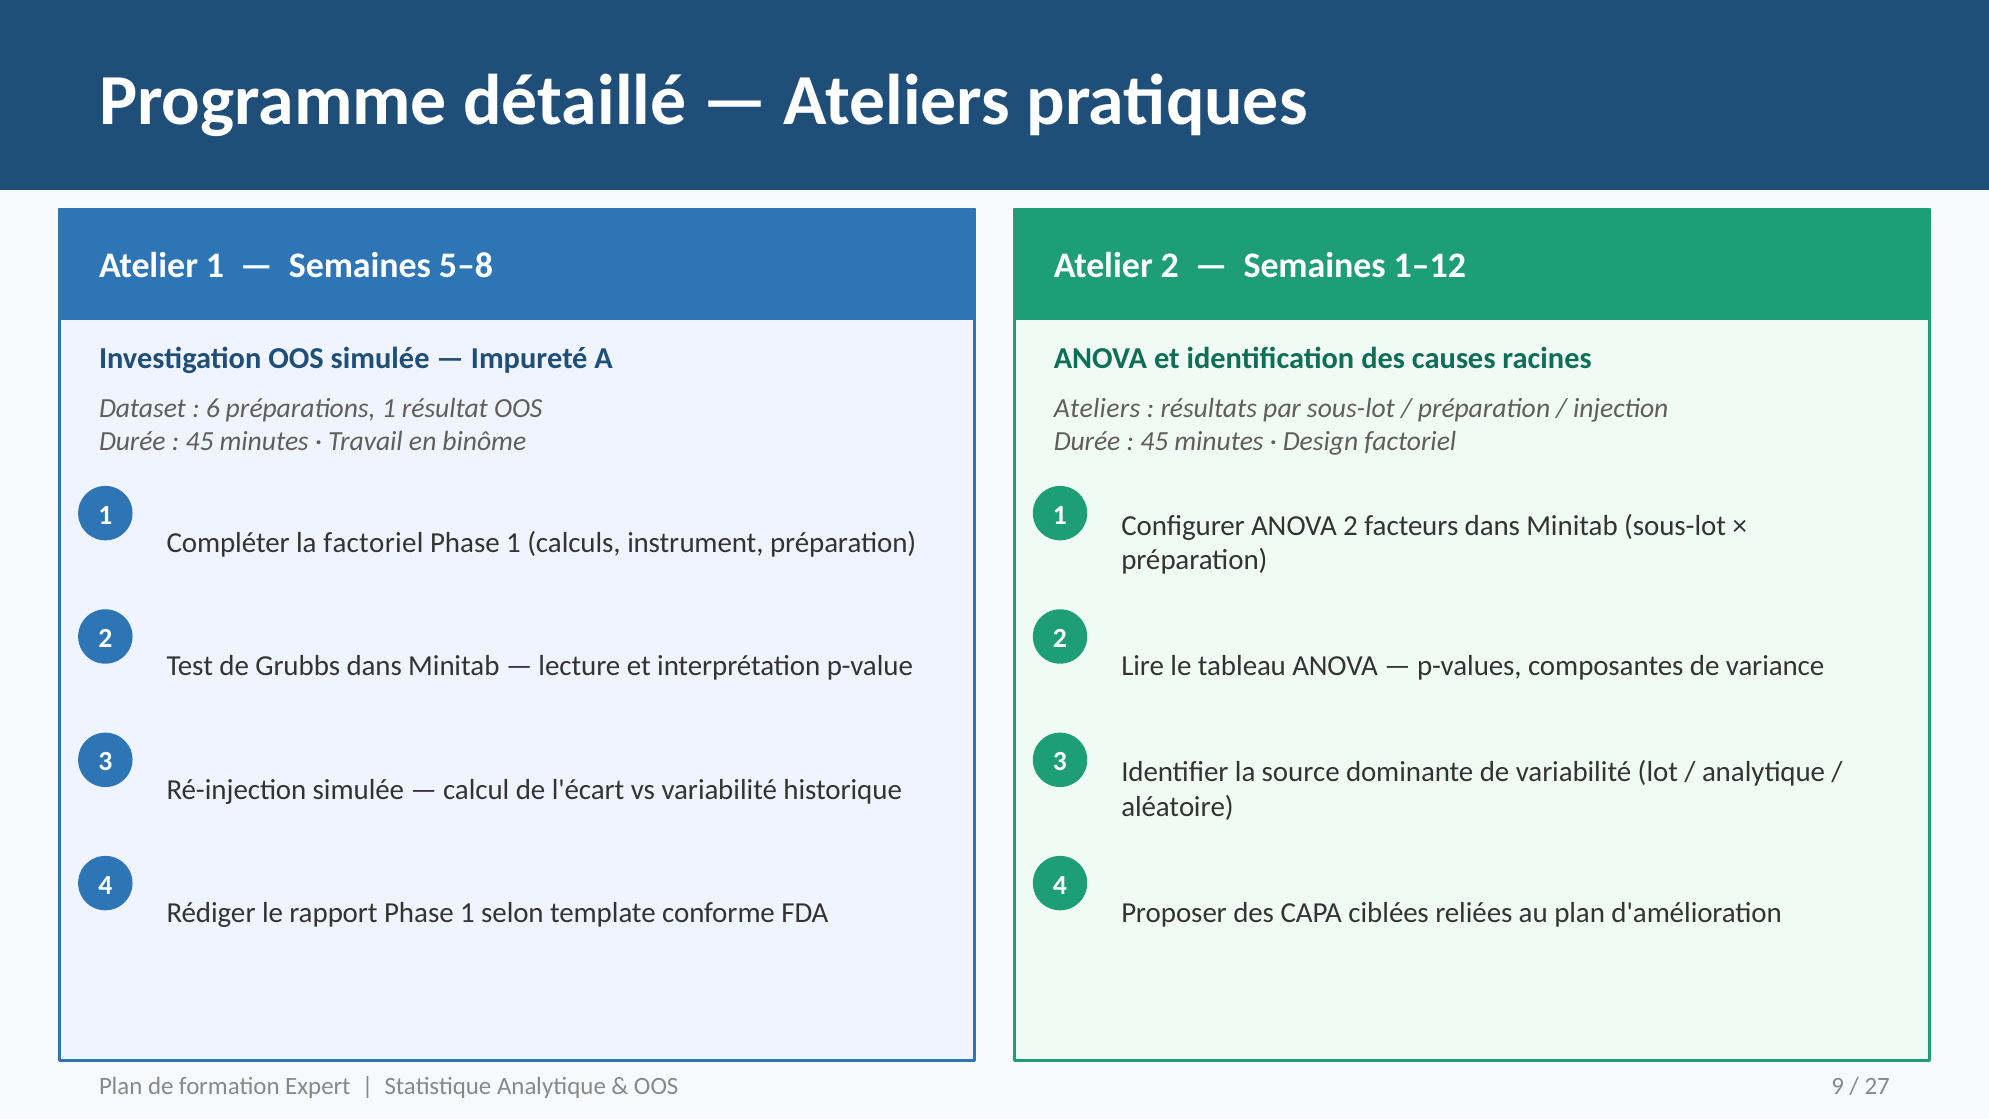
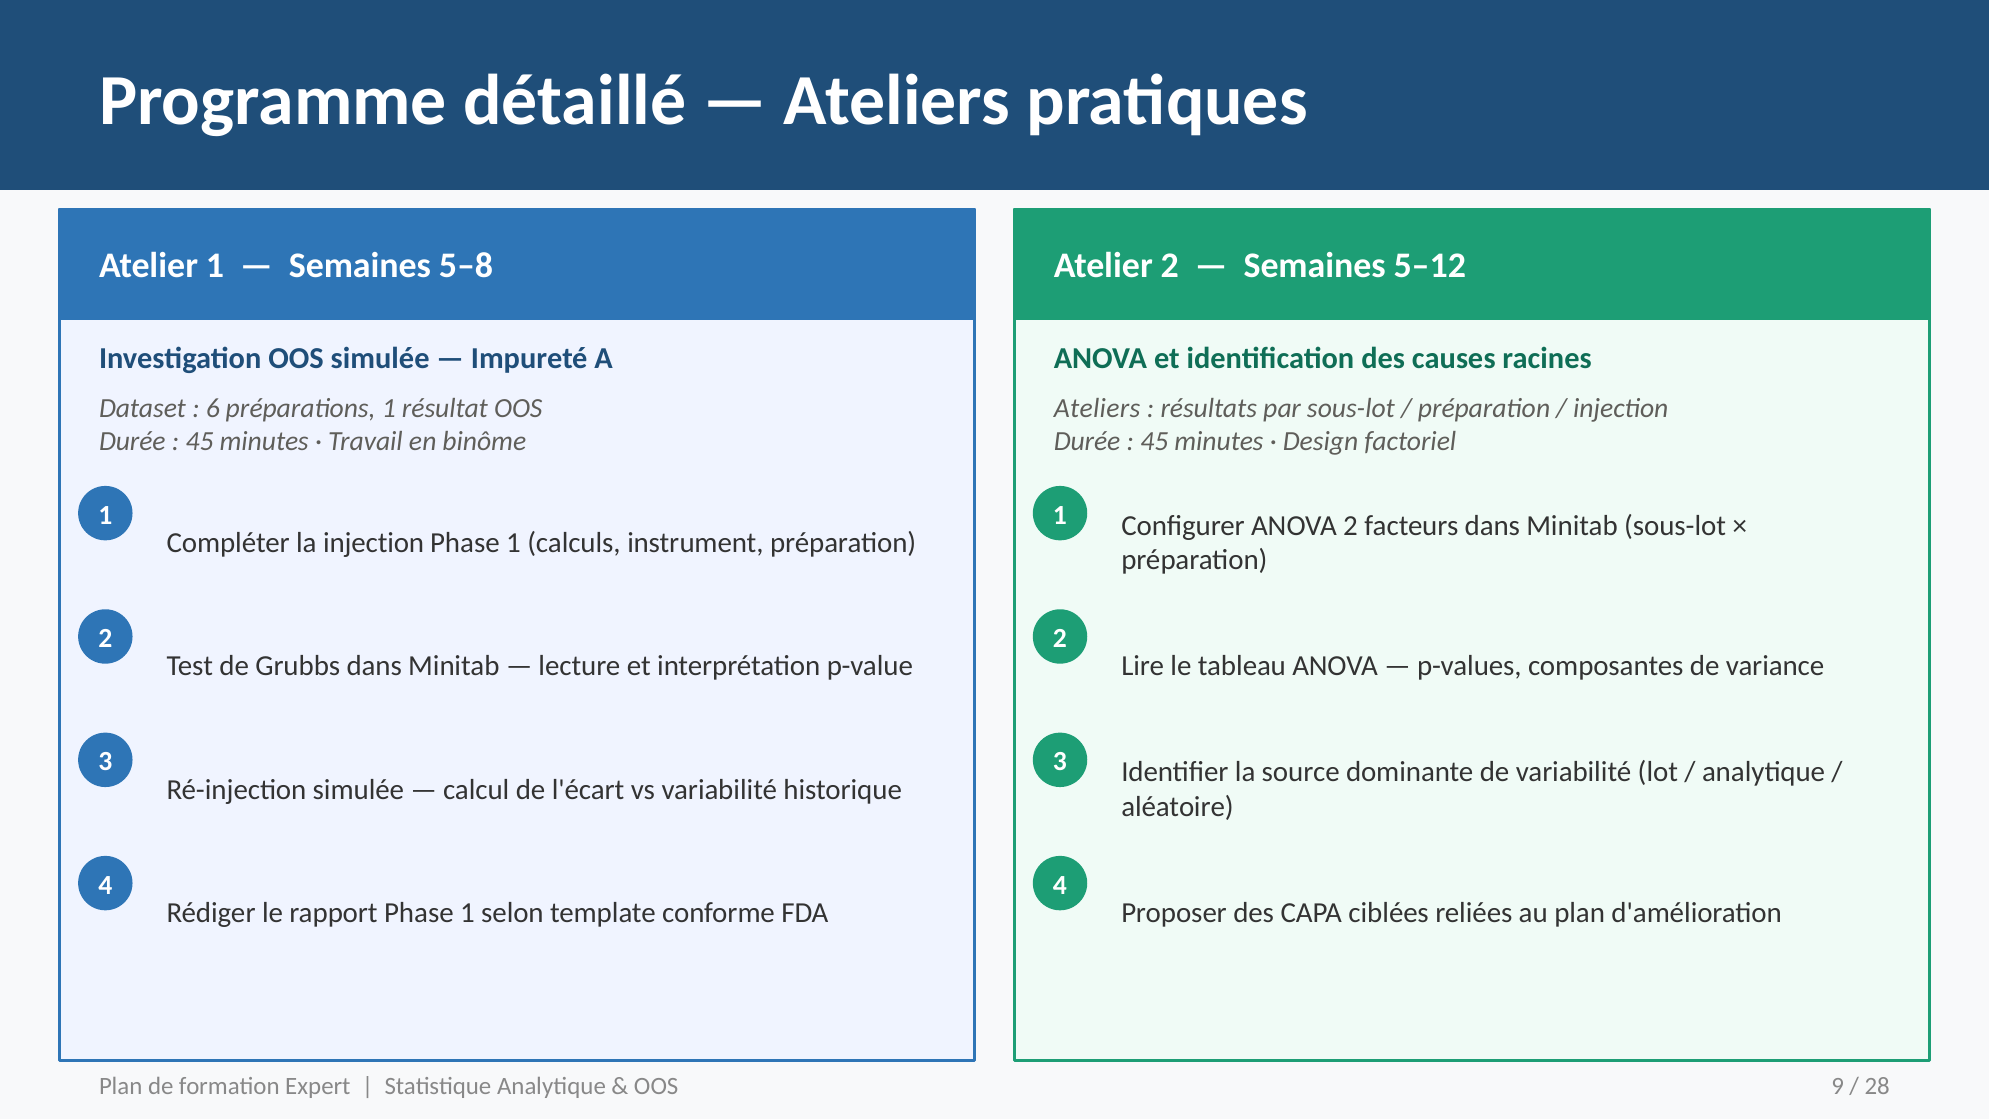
1–12: 1–12 -> 5–12
la factoriel: factoriel -> injection
27: 27 -> 28
